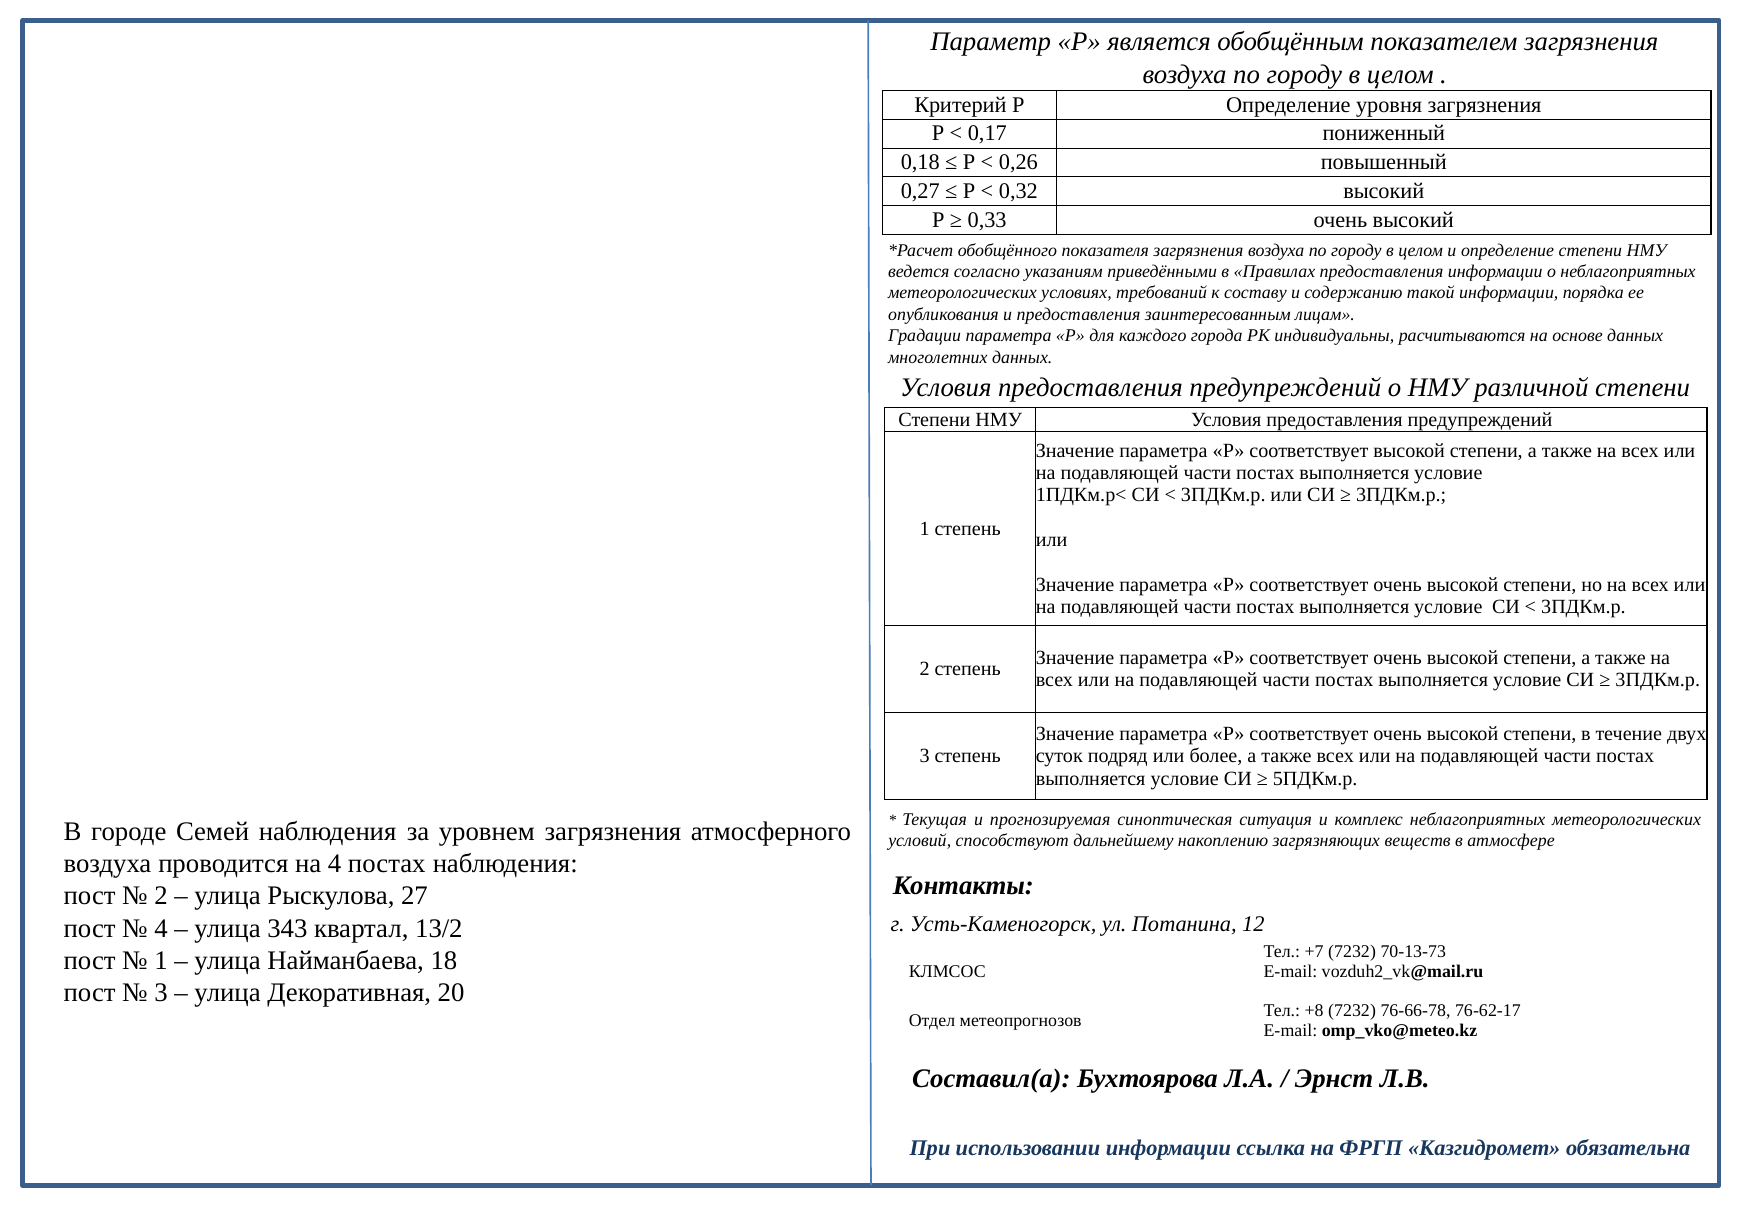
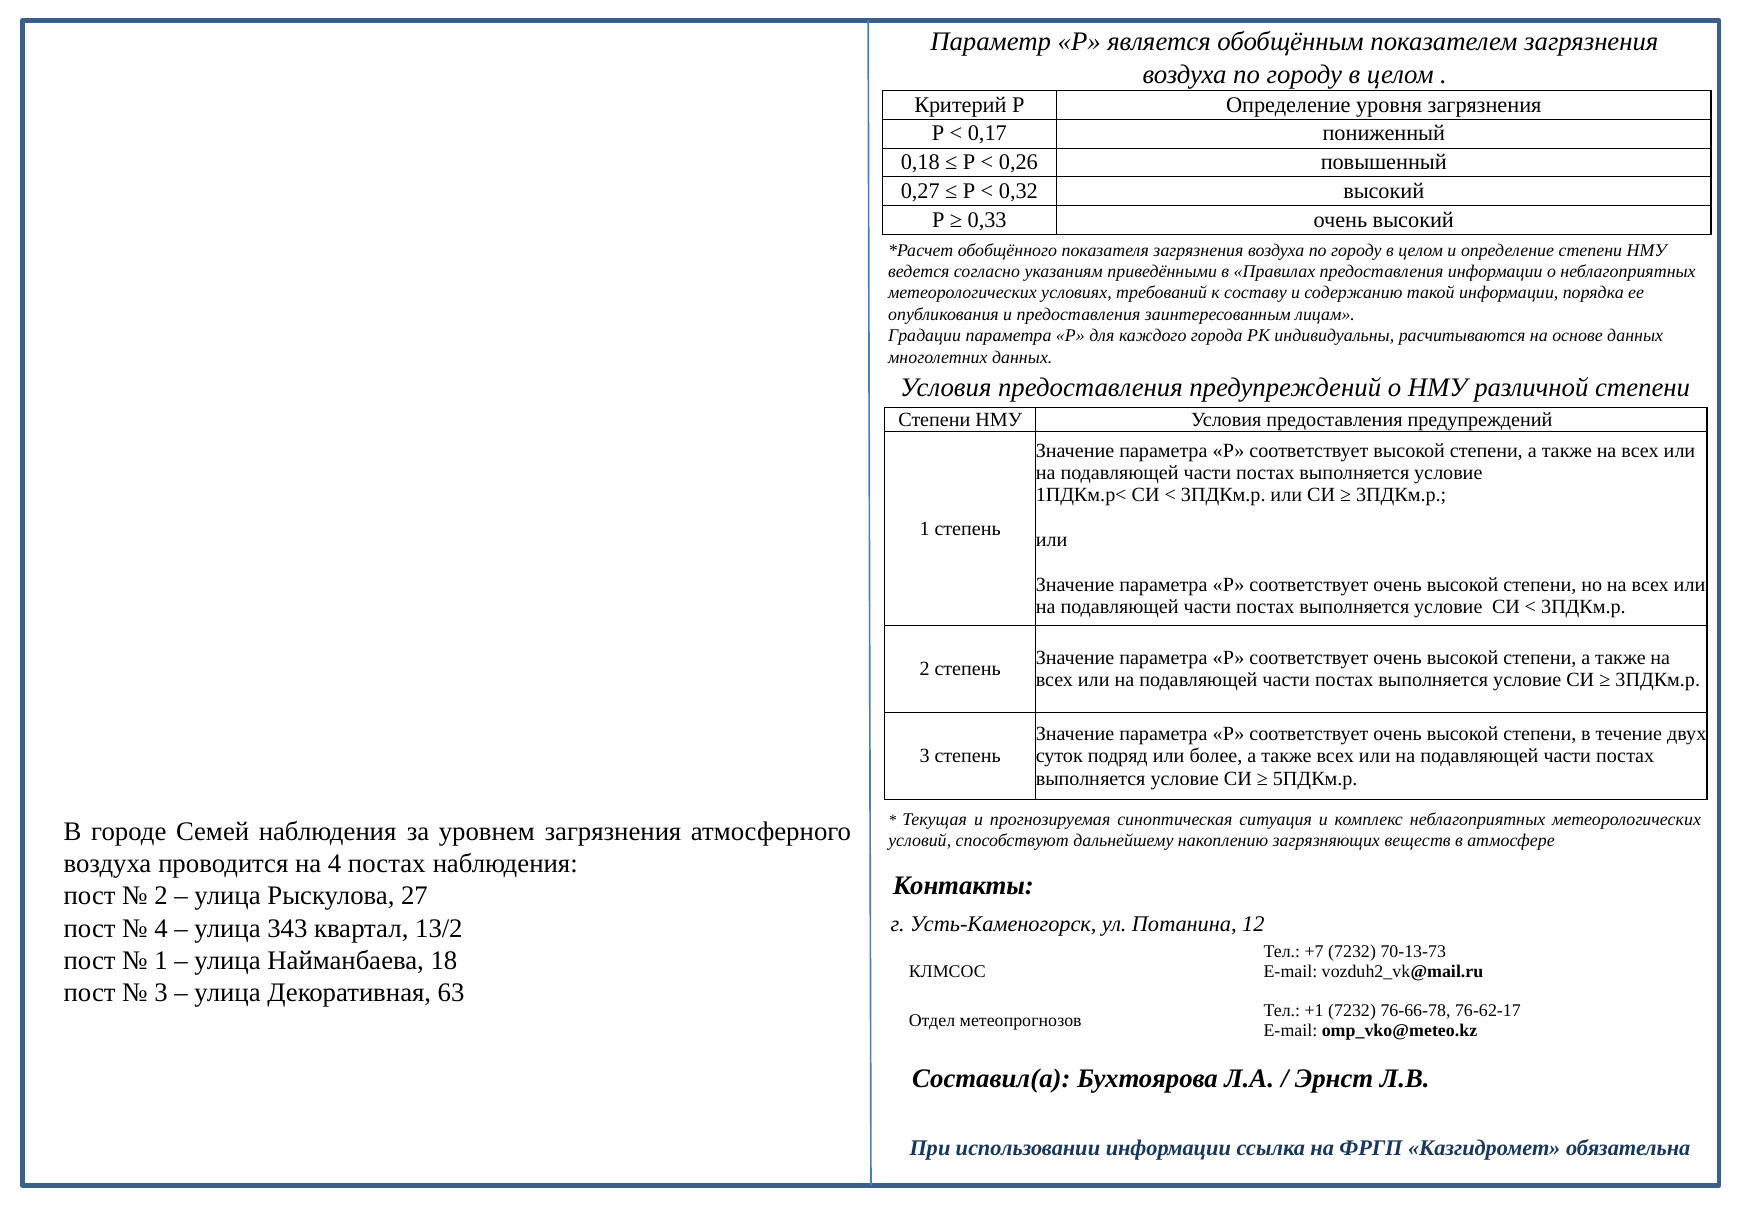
20: 20 -> 63
+8: +8 -> +1
